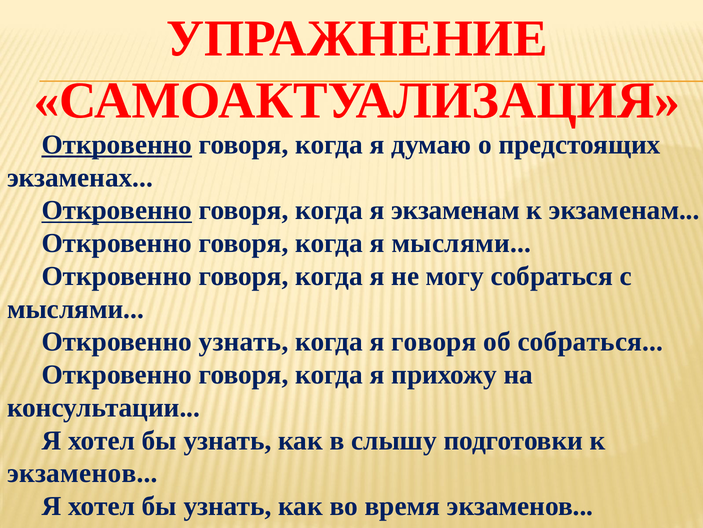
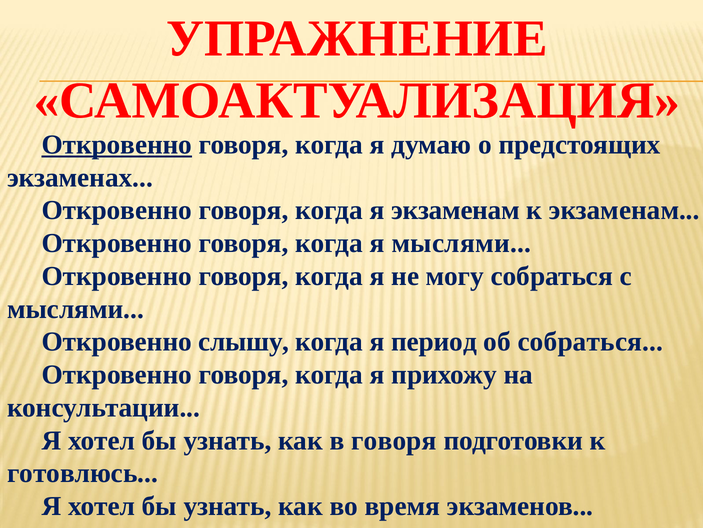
Откровенно at (117, 210) underline: present -> none
Откровенно узнать: узнать -> слышу
я говоря: говоря -> период
в слышу: слышу -> говоря
экзаменов at (82, 473): экзаменов -> готовлюсь
